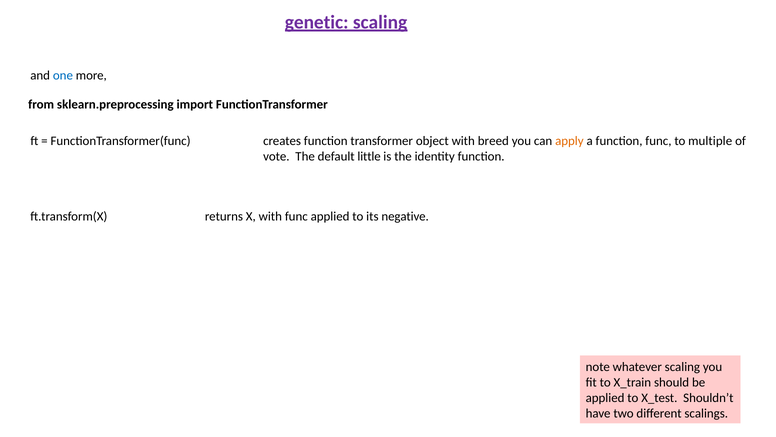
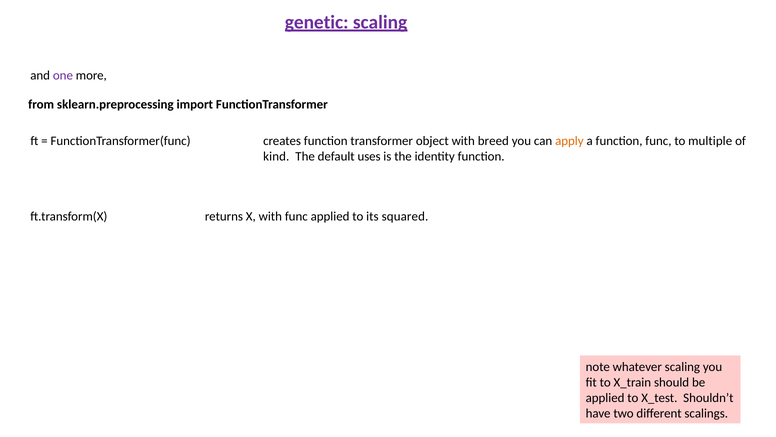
one colour: blue -> purple
vote: vote -> kind
little: little -> uses
negative: negative -> squared
